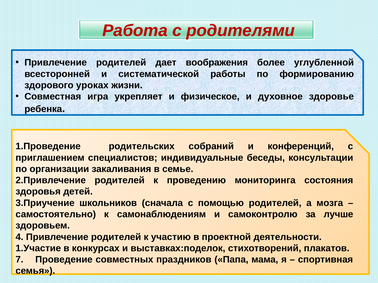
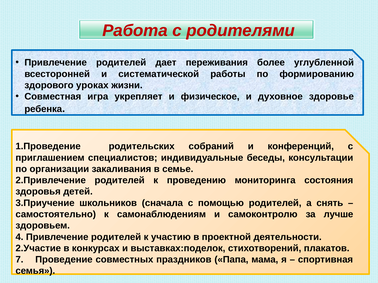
воображения: воображения -> переживания
мозга: мозга -> снять
1.Участие: 1.Участие -> 2.Участие
